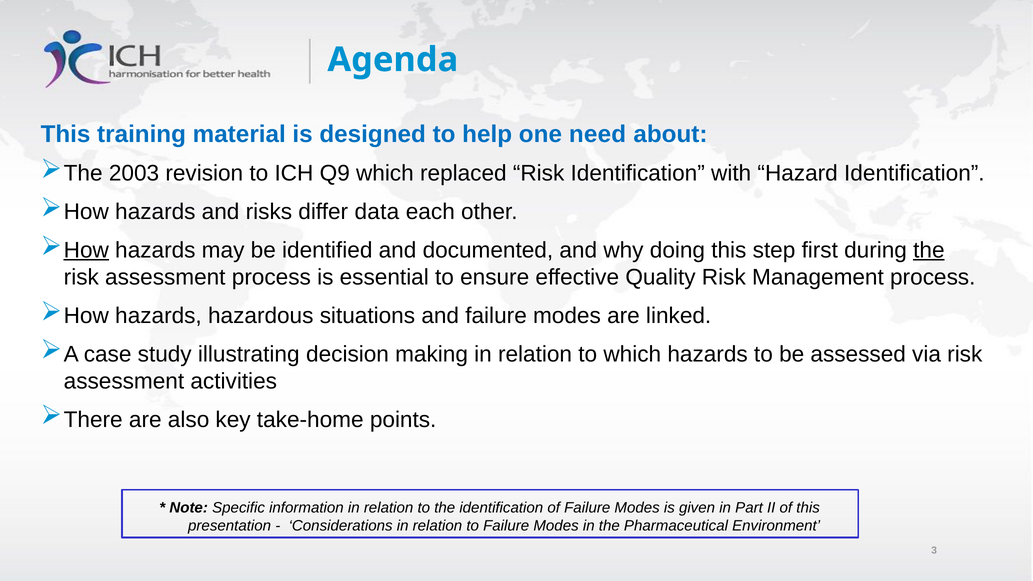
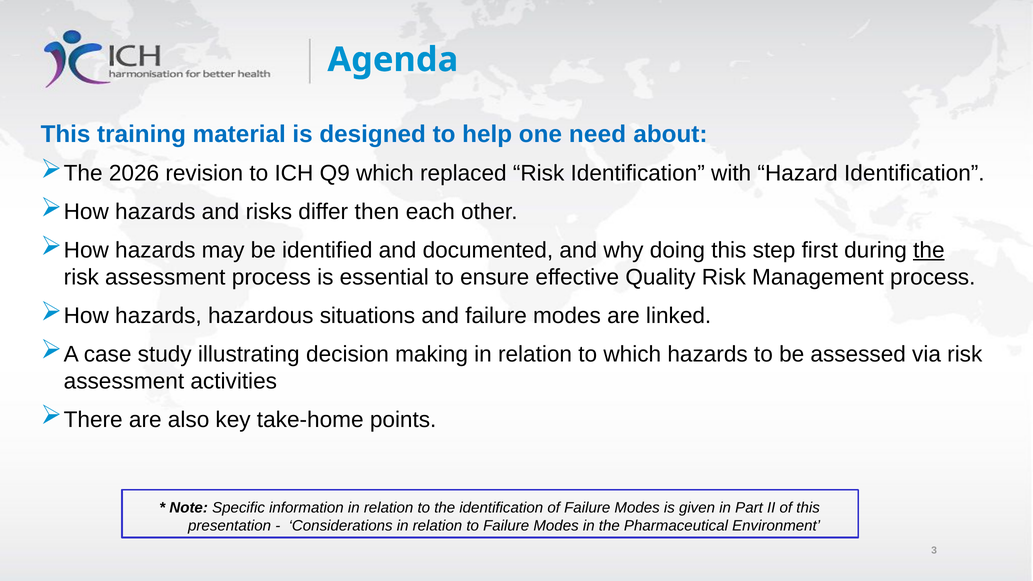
2003: 2003 -> 2026
data: data -> then
How at (86, 250) underline: present -> none
